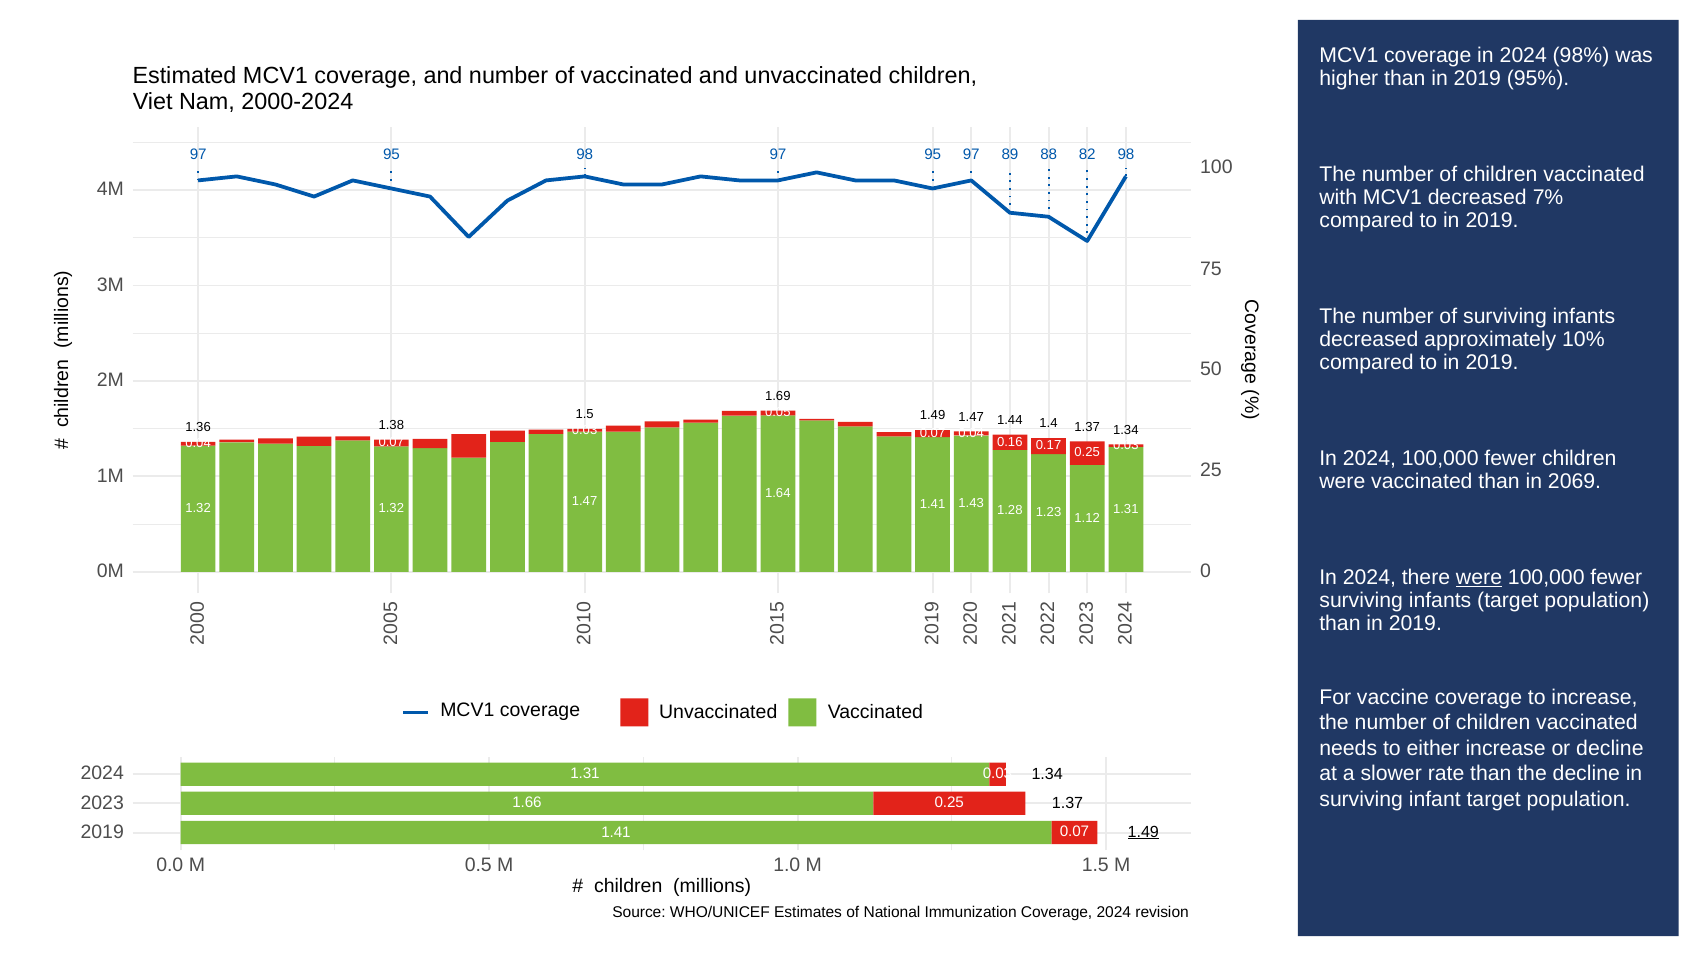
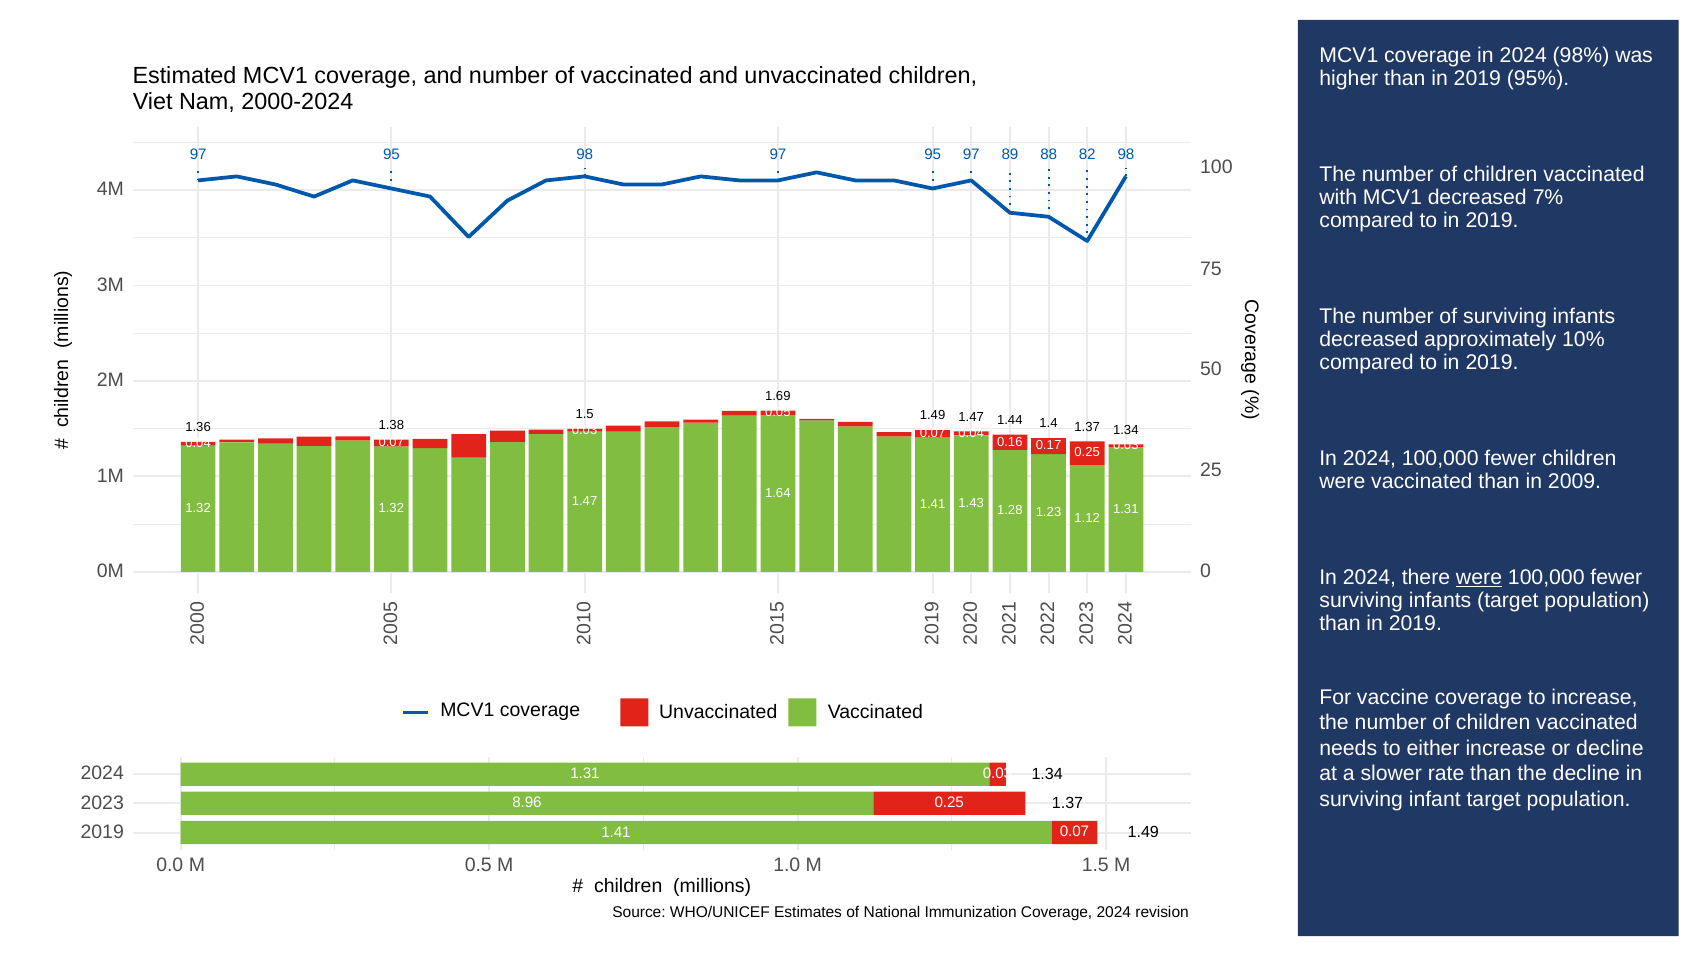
2069: 2069 -> 2009
1.66: 1.66 -> 8.96
1.49 at (1143, 832) underline: present -> none
